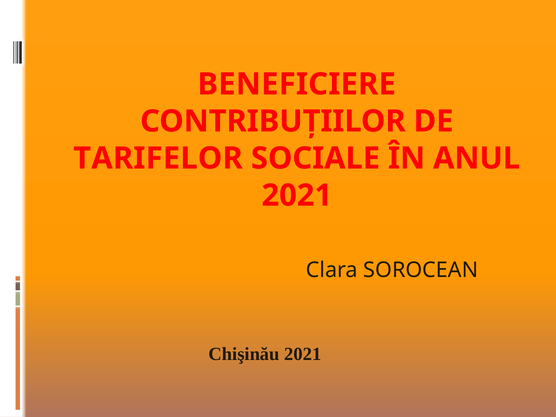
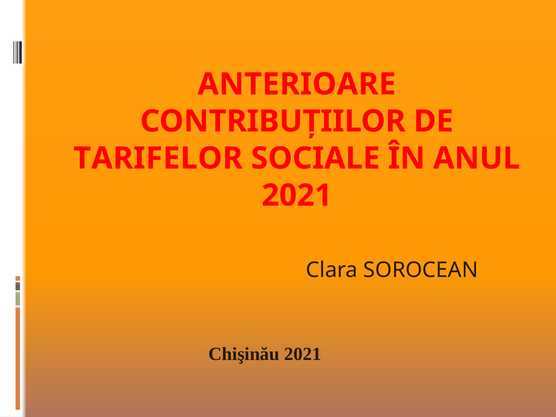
BENEFICIERE: BENEFICIERE -> ANTERIOARE
